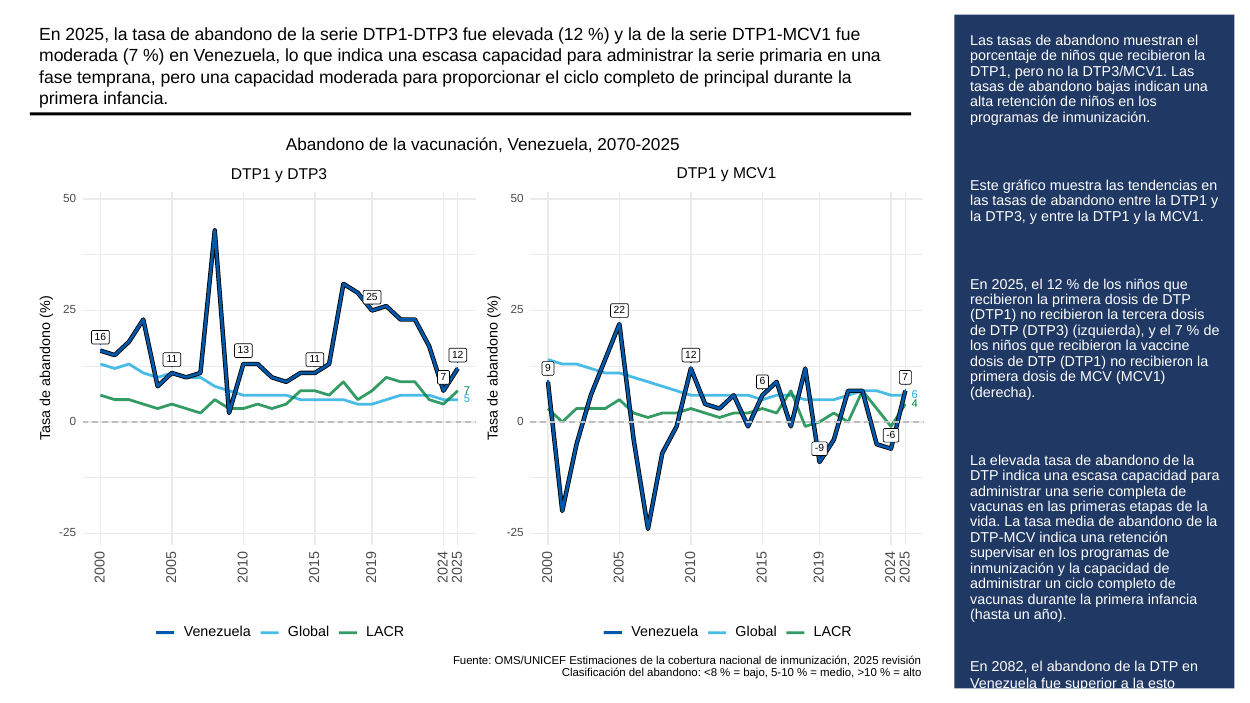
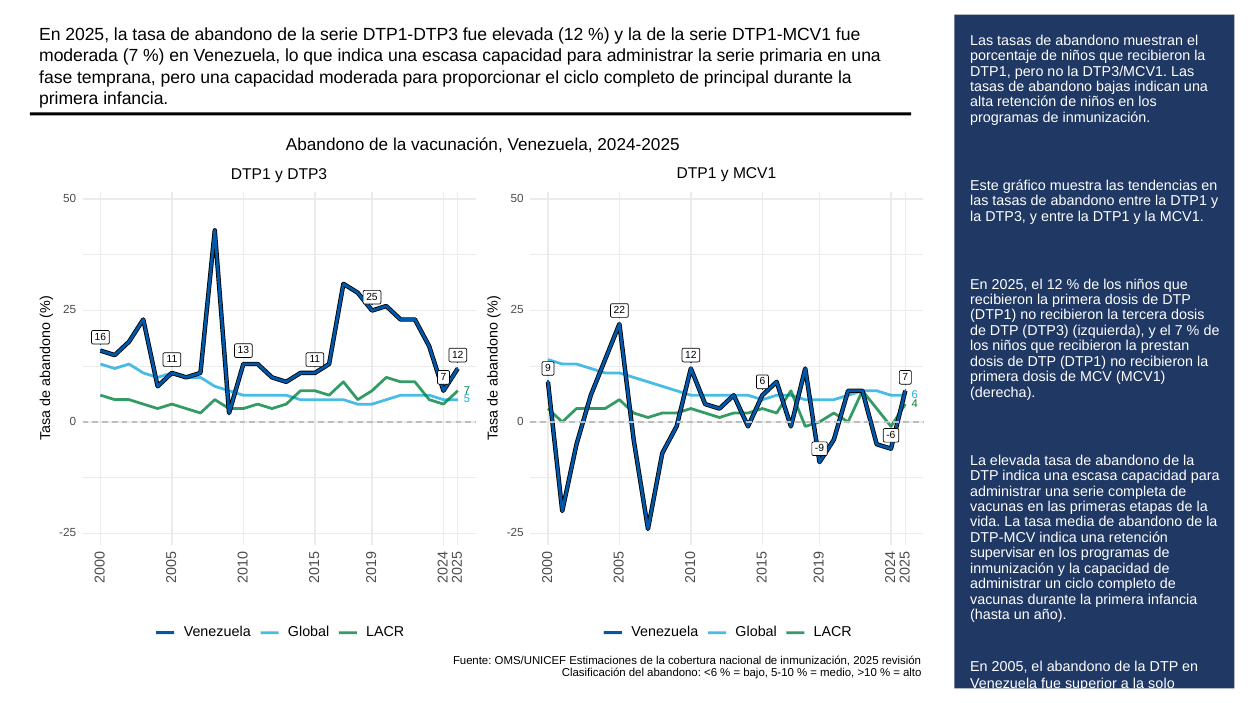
2070-2025: 2070-2025 -> 2024-2025
vaccine: vaccine -> prestan
2082: 2082 -> 2005
<8: <8 -> <6
esto: esto -> solo
